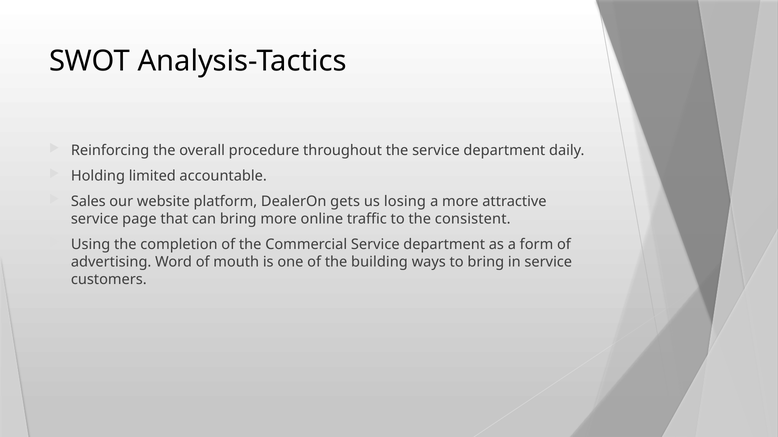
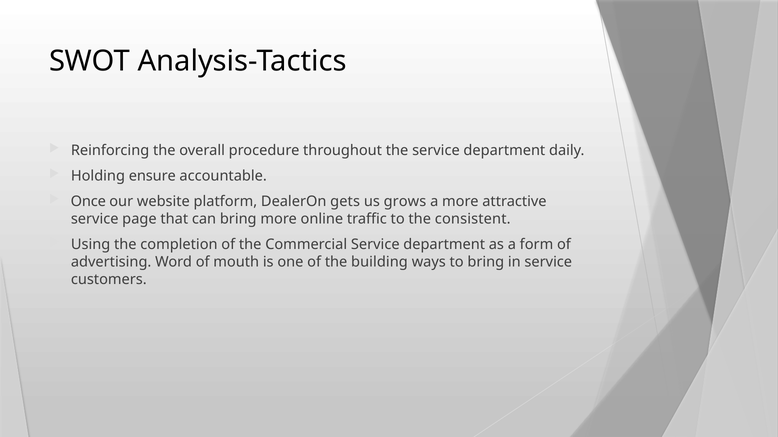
limited: limited -> ensure
Sales: Sales -> Once
losing: losing -> grows
